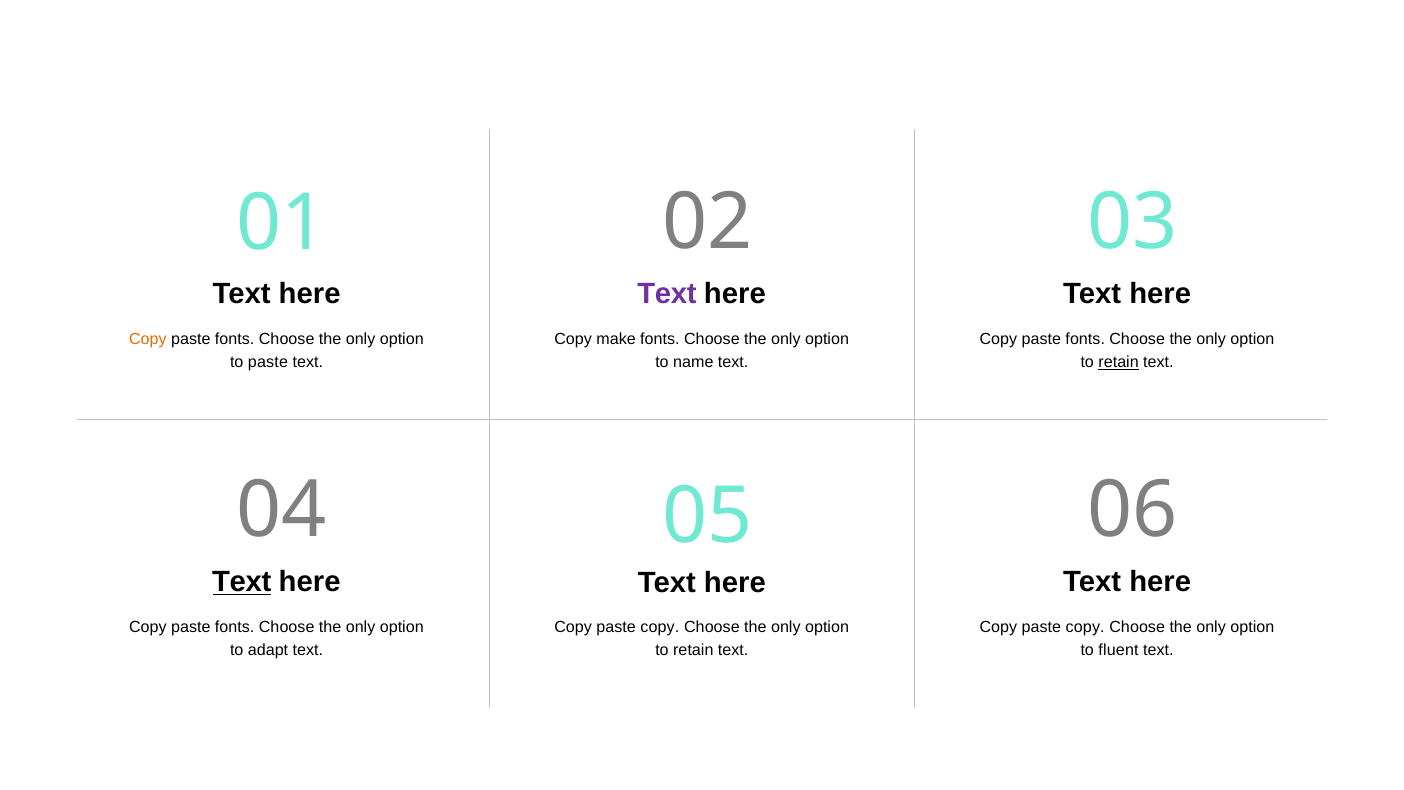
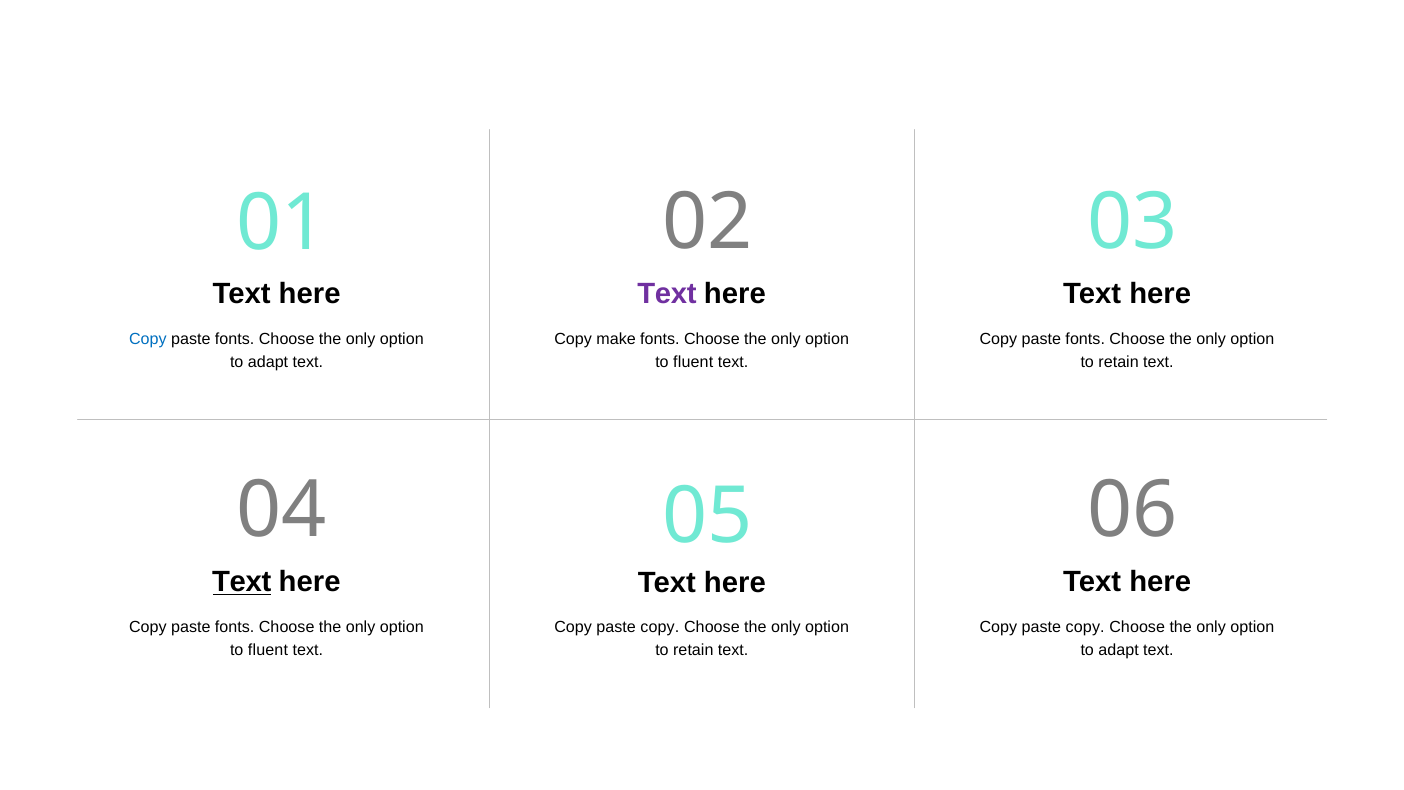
Copy at (148, 339) colour: orange -> blue
paste at (268, 362): paste -> adapt
name at (693, 362): name -> fluent
retain at (1119, 362) underline: present -> none
adapt at (268, 650): adapt -> fluent
fluent at (1119, 650): fluent -> adapt
